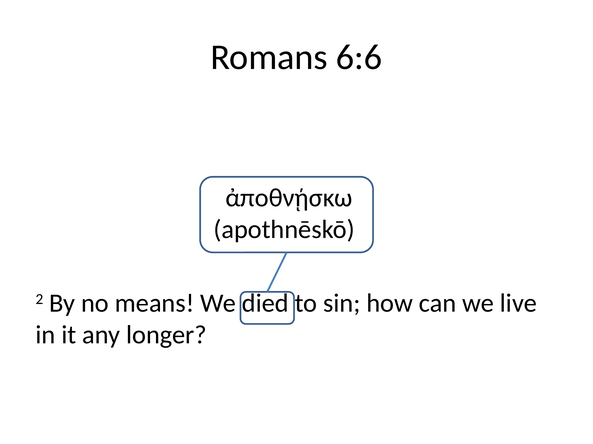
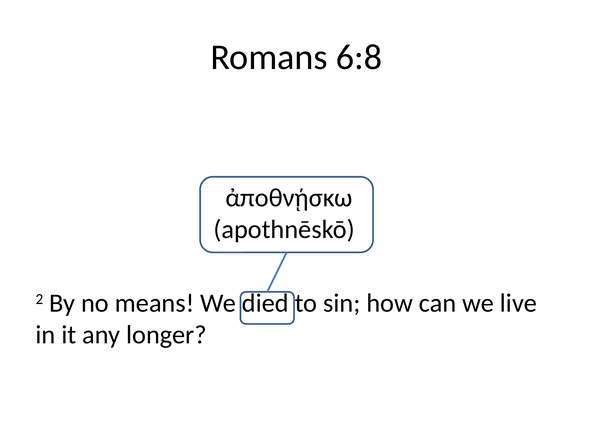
6:6: 6:6 -> 6:8
